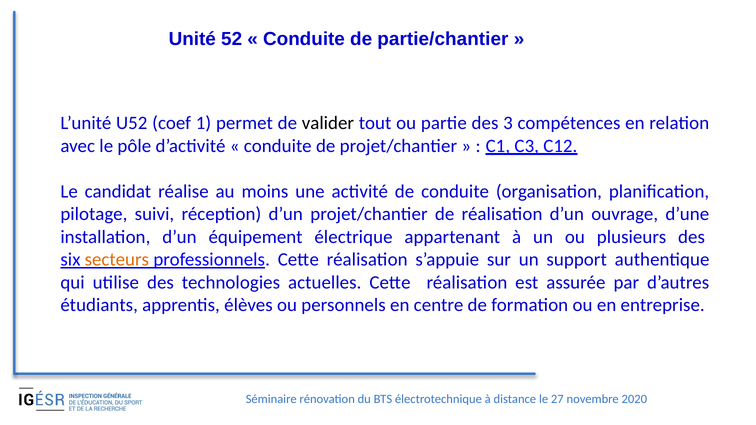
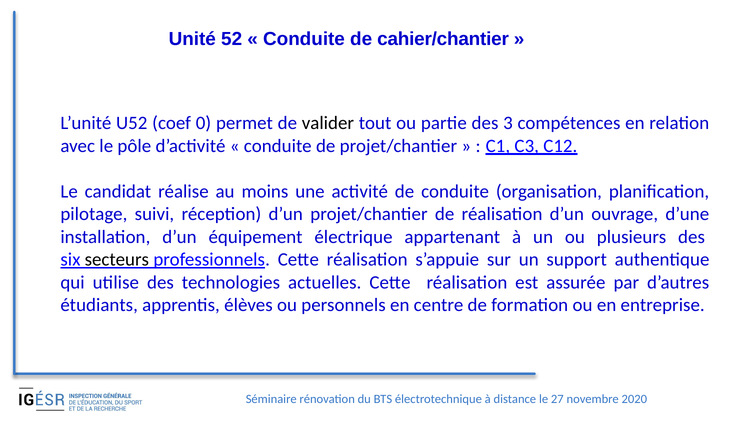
partie/chantier: partie/chantier -> cahier/chantier
1: 1 -> 0
secteurs colour: orange -> black
